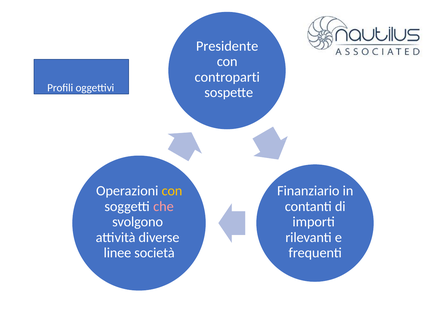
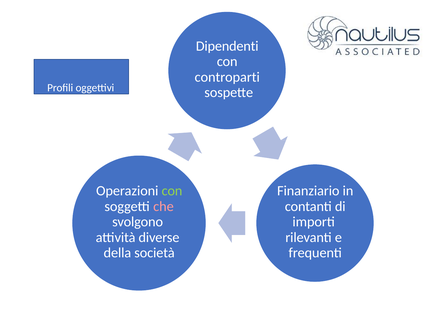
Presidente: Presidente -> Dipendenti
con at (172, 191) colour: yellow -> light green
linee: linee -> della
